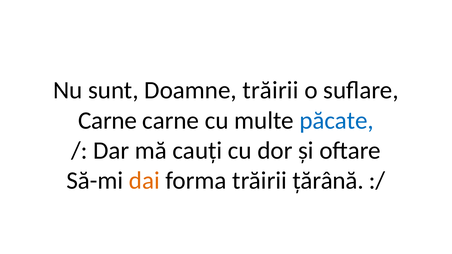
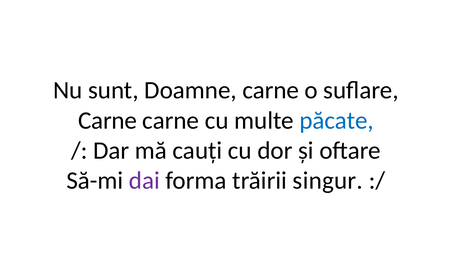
Doamne trăirii: trăirii -> carne
dai colour: orange -> purple
țărână: țărână -> singur
